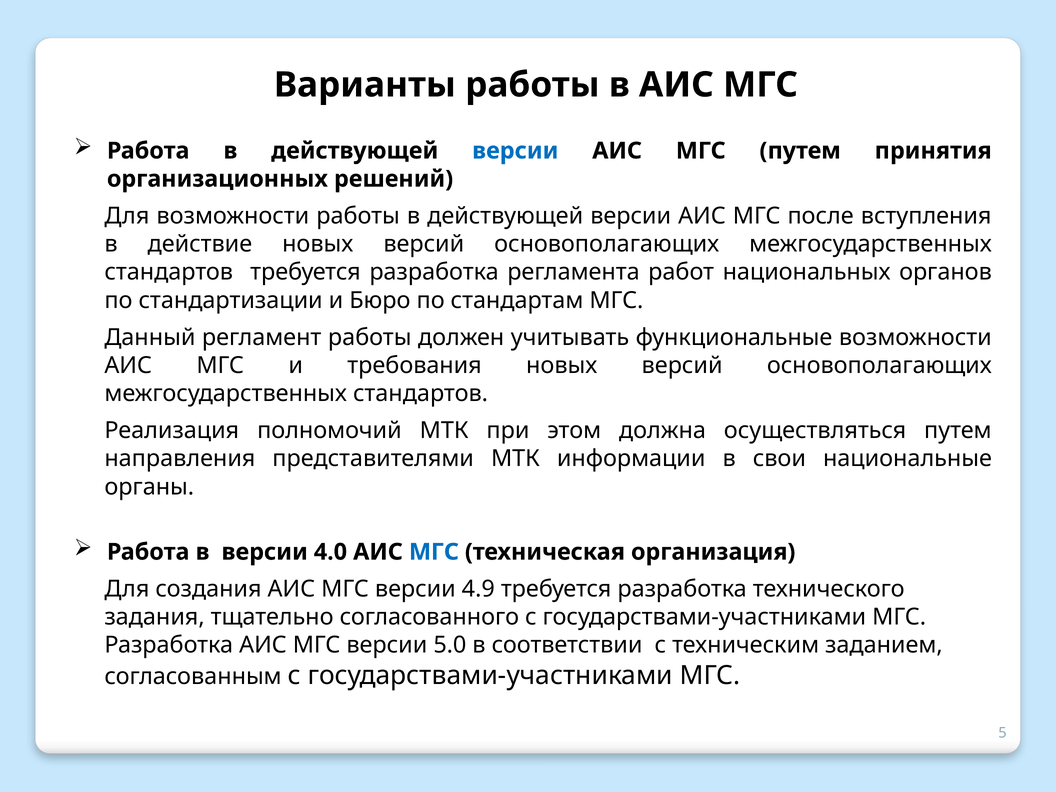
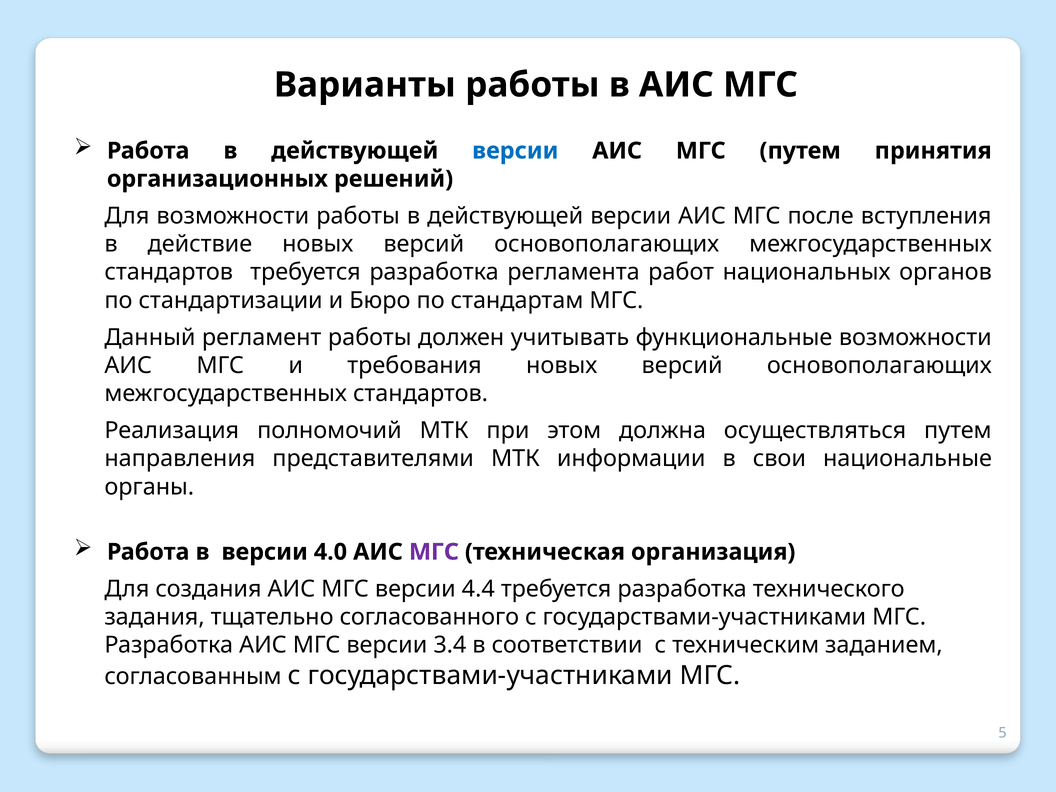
МГС at (434, 552) colour: blue -> purple
4.9: 4.9 -> 4.4
5.0: 5.0 -> 3.4
